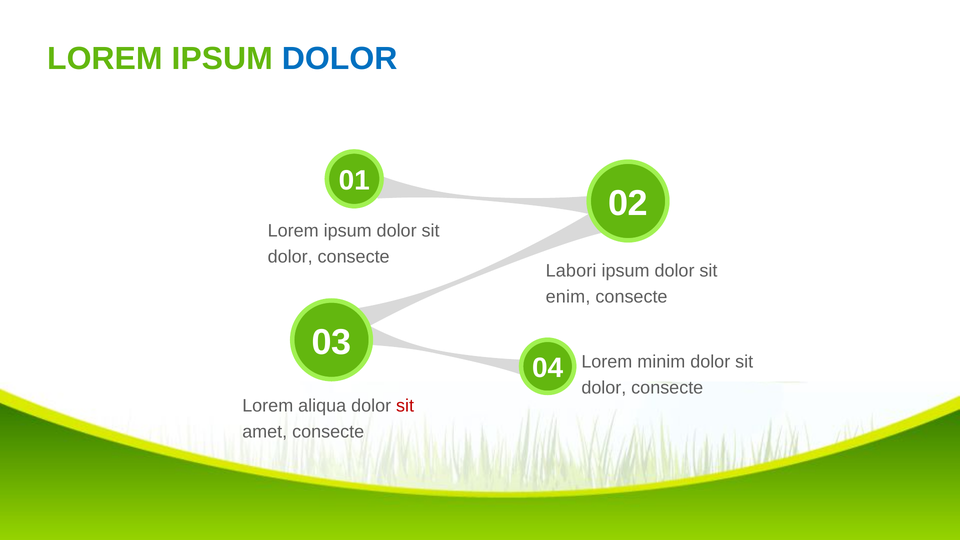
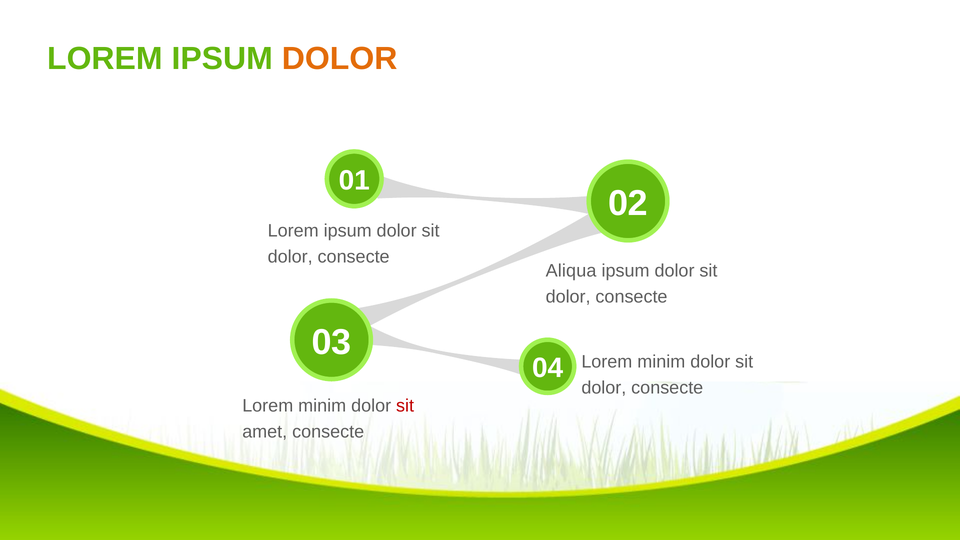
DOLOR at (340, 59) colour: blue -> orange
Labori: Labori -> Aliqua
enim at (568, 297): enim -> dolor
aliqua at (322, 406): aliqua -> minim
